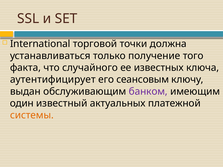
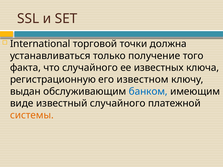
аутентифицирует: аутентифицирует -> регистрационную
сеансовым: сеансовым -> известном
банком colour: purple -> blue
один: один -> виде
известный актуальных: актуальных -> случайного
